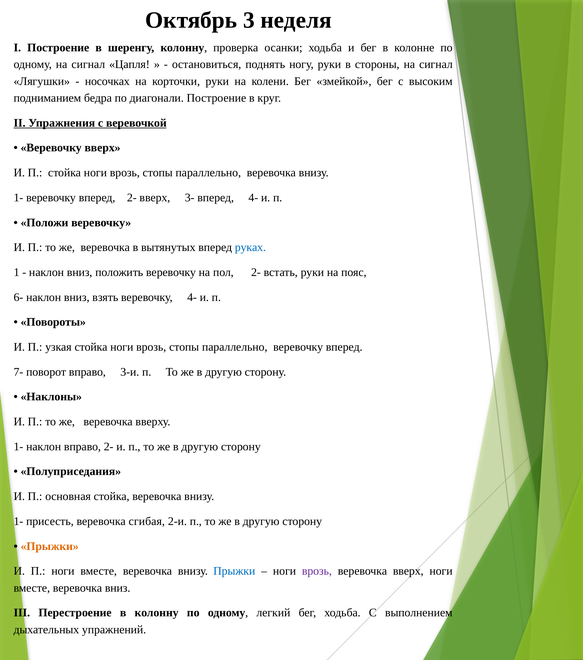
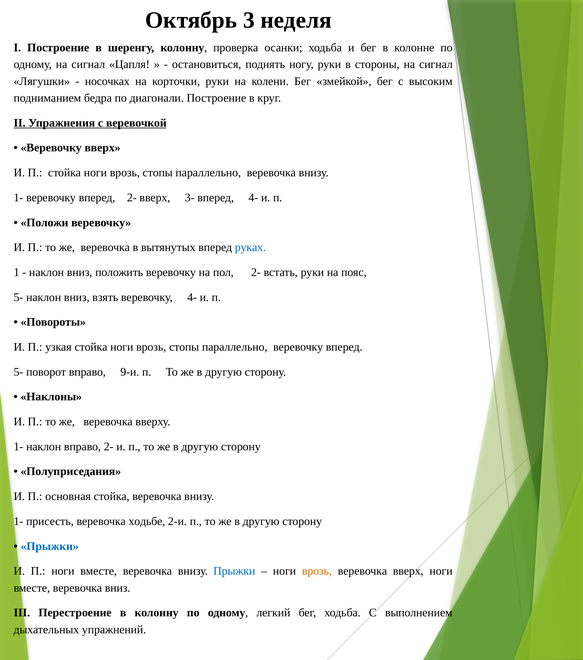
6- at (18, 297): 6- -> 5-
7- at (18, 372): 7- -> 5-
3-и: 3-и -> 9-и
сгибая: сгибая -> ходьбе
Прыжки at (50, 546) colour: orange -> blue
врозь at (317, 571) colour: purple -> orange
